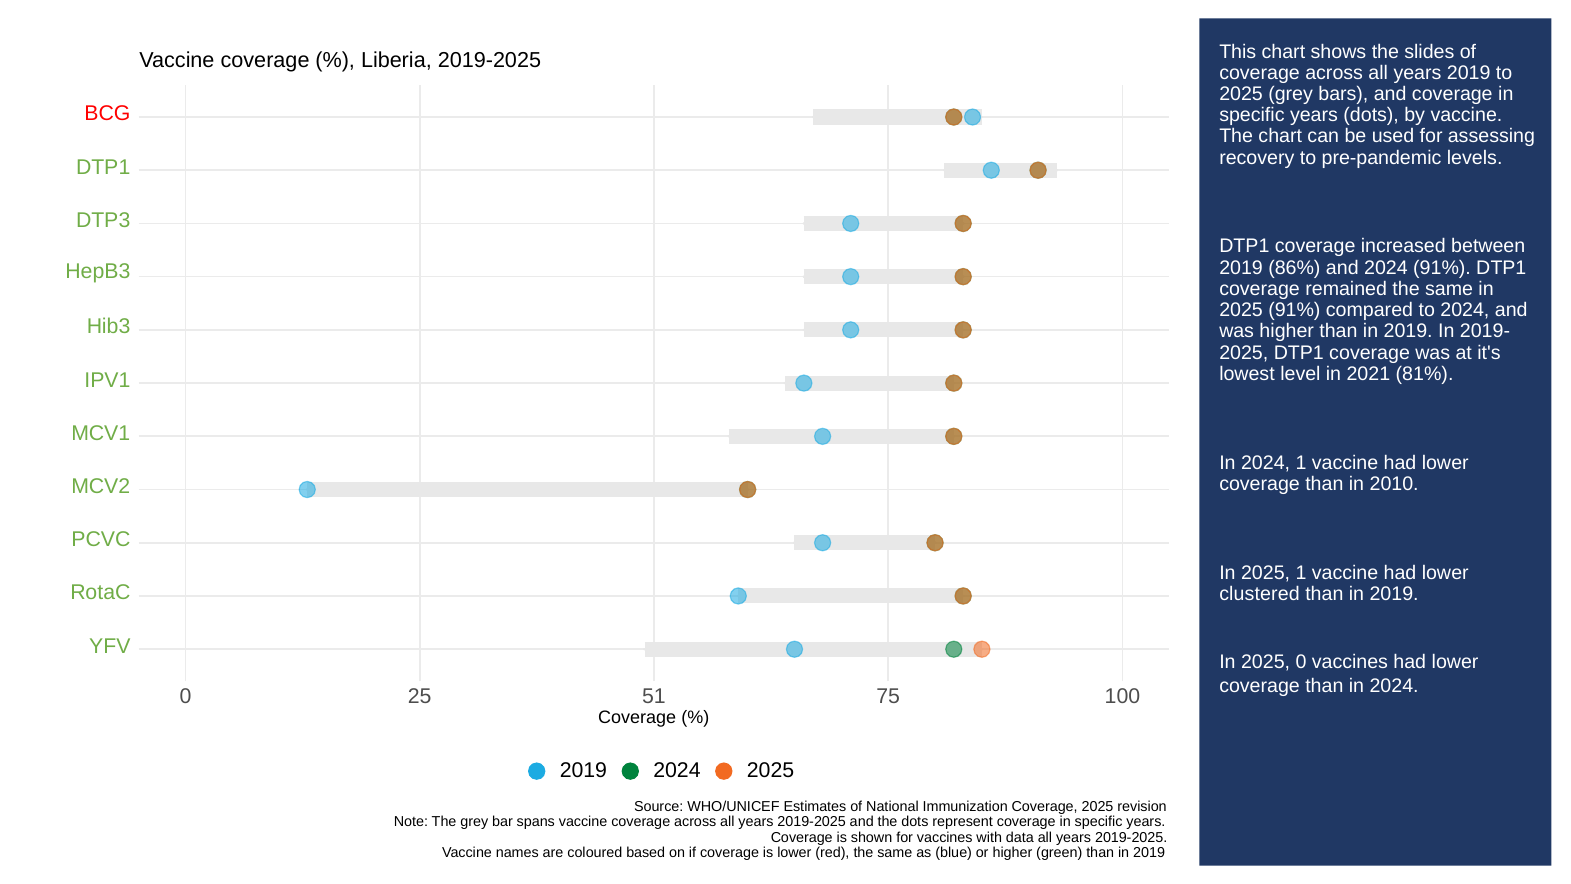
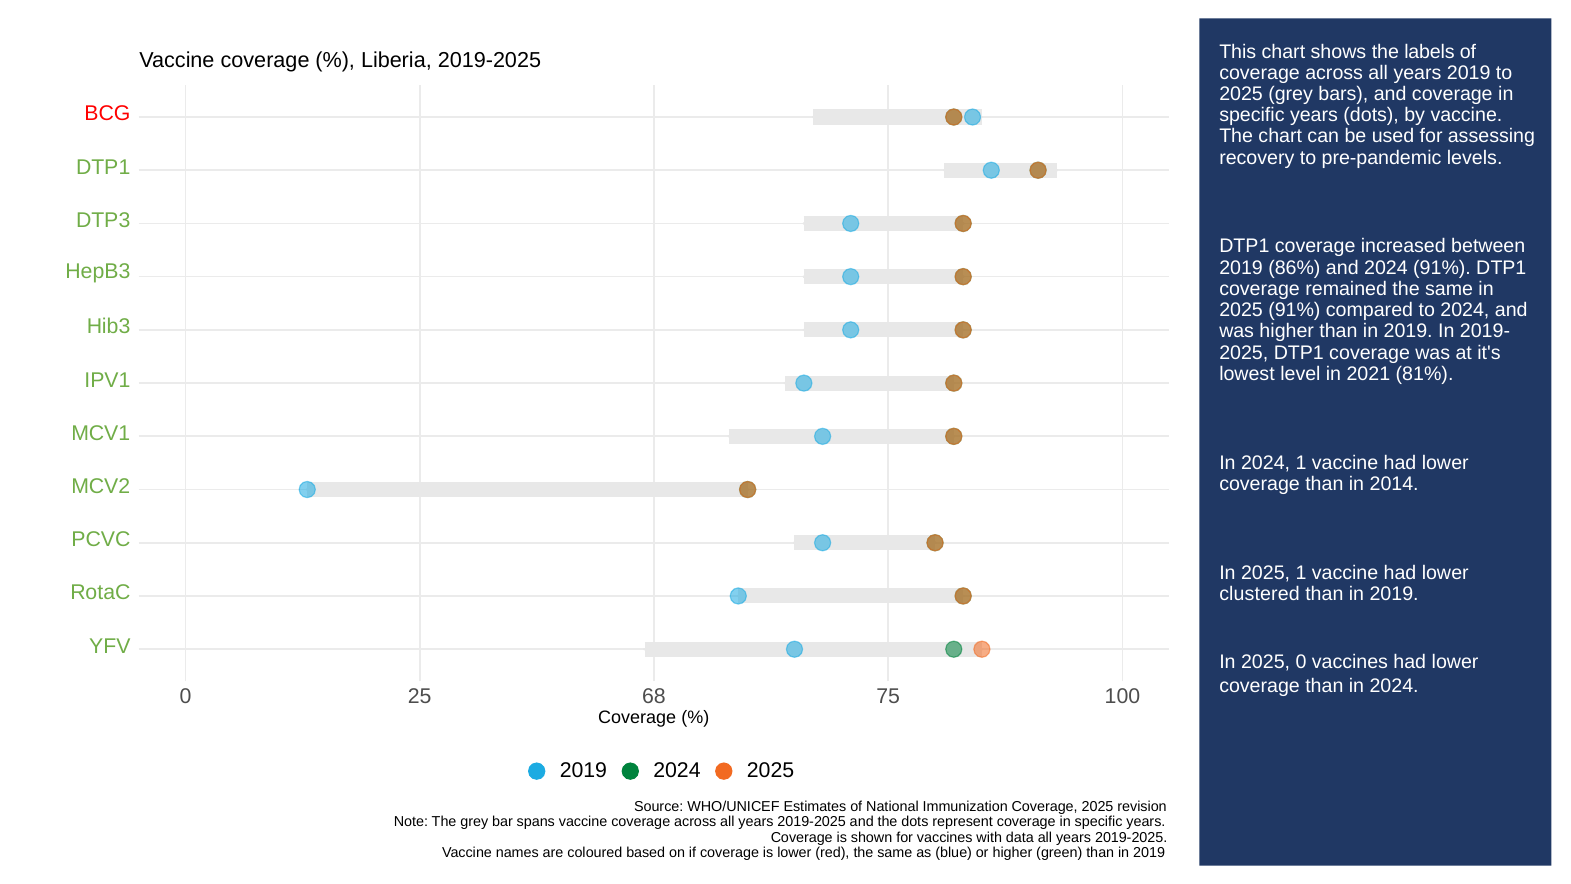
slides: slides -> labels
2010: 2010 -> 2014
51: 51 -> 68
